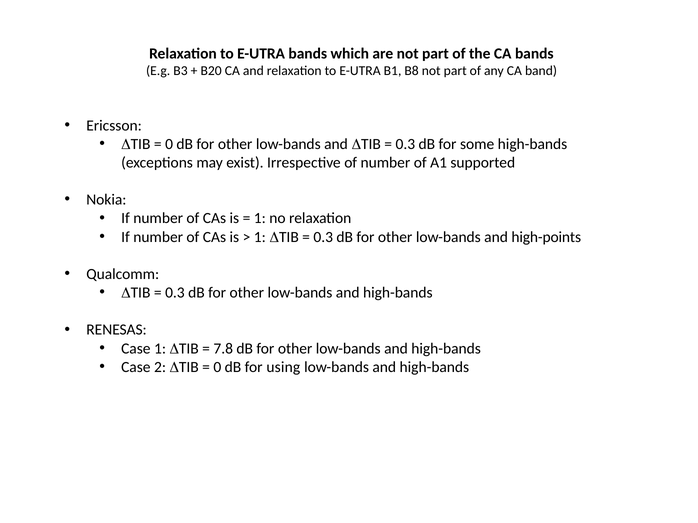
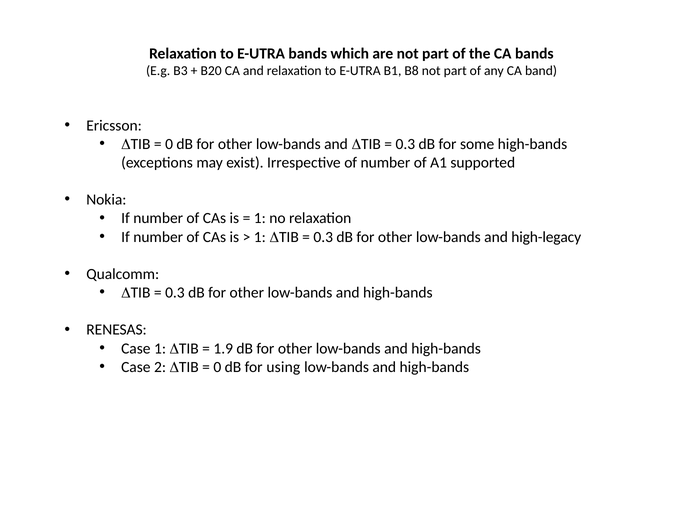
high-points: high-points -> high-legacy
7.8: 7.8 -> 1.9
